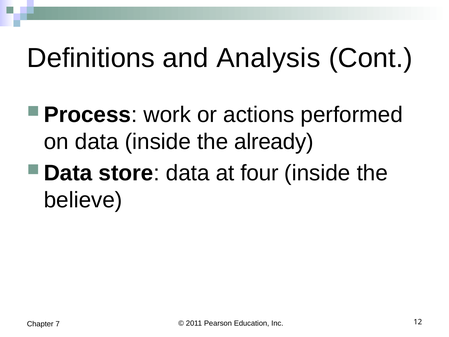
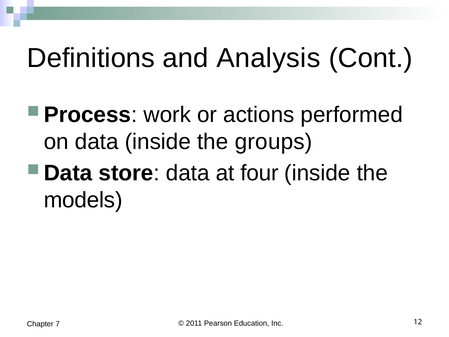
already: already -> groups
believe: believe -> models
